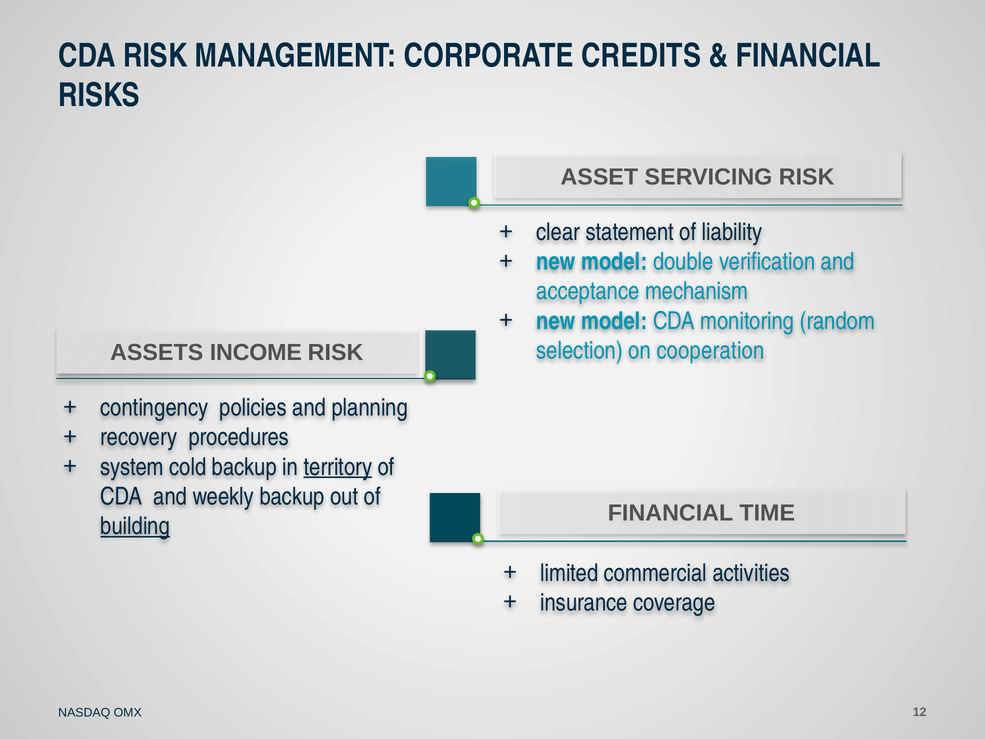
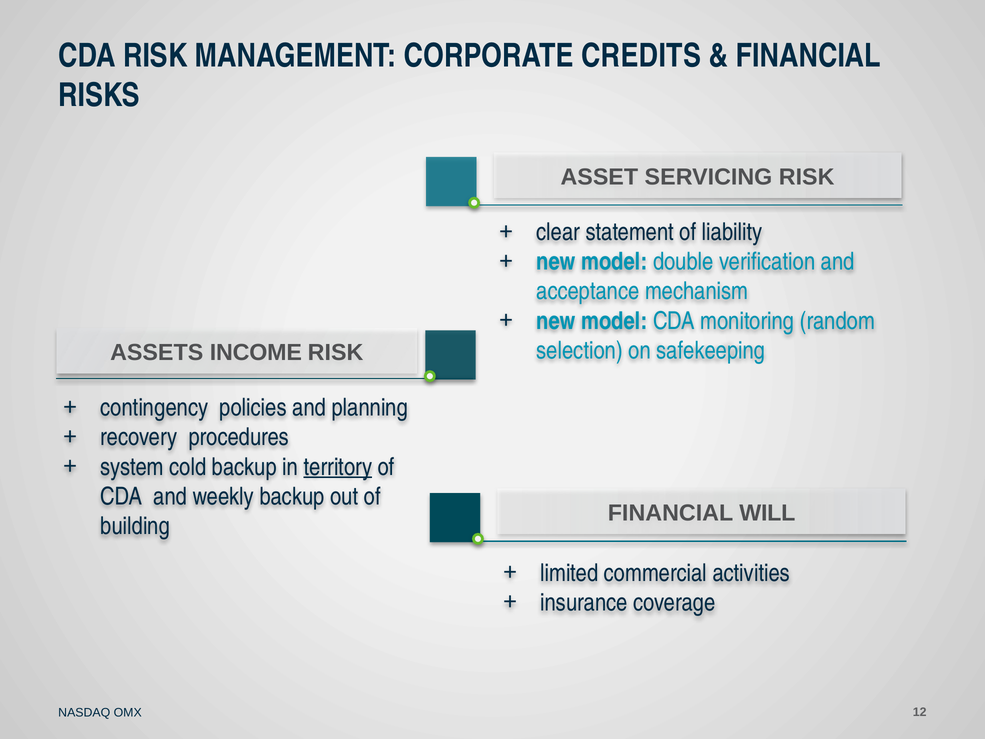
cooperation: cooperation -> safekeeping
TIME: TIME -> WILL
building underline: present -> none
